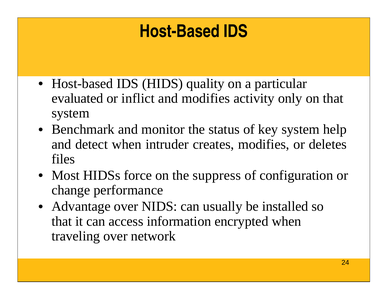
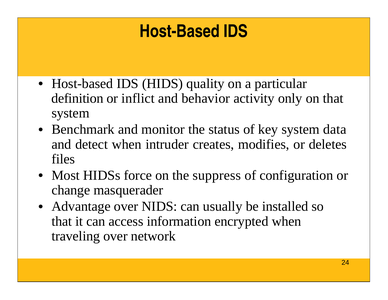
evaluated: evaluated -> definition
and modifies: modifies -> behavior
help: help -> data
performance: performance -> masquerader
